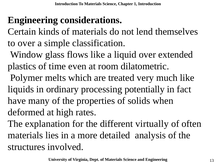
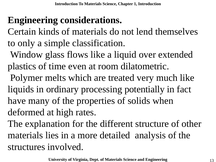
to over: over -> only
virtually: virtually -> structure
often: often -> other
